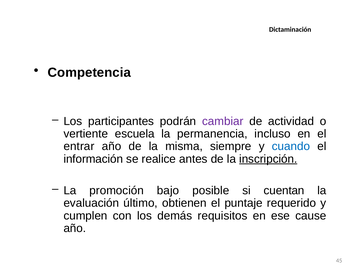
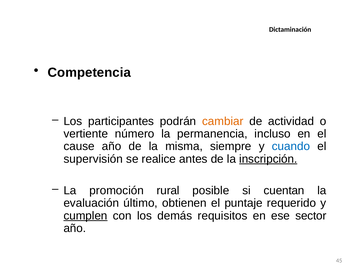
cambiar colour: purple -> orange
escuela: escuela -> número
entrar: entrar -> cause
información: información -> supervisión
bajo: bajo -> rural
cumplen underline: none -> present
cause: cause -> sector
